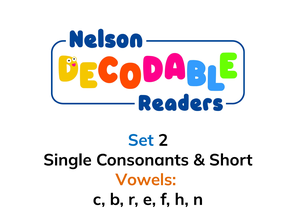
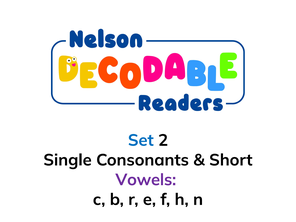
Vowels colour: orange -> purple
